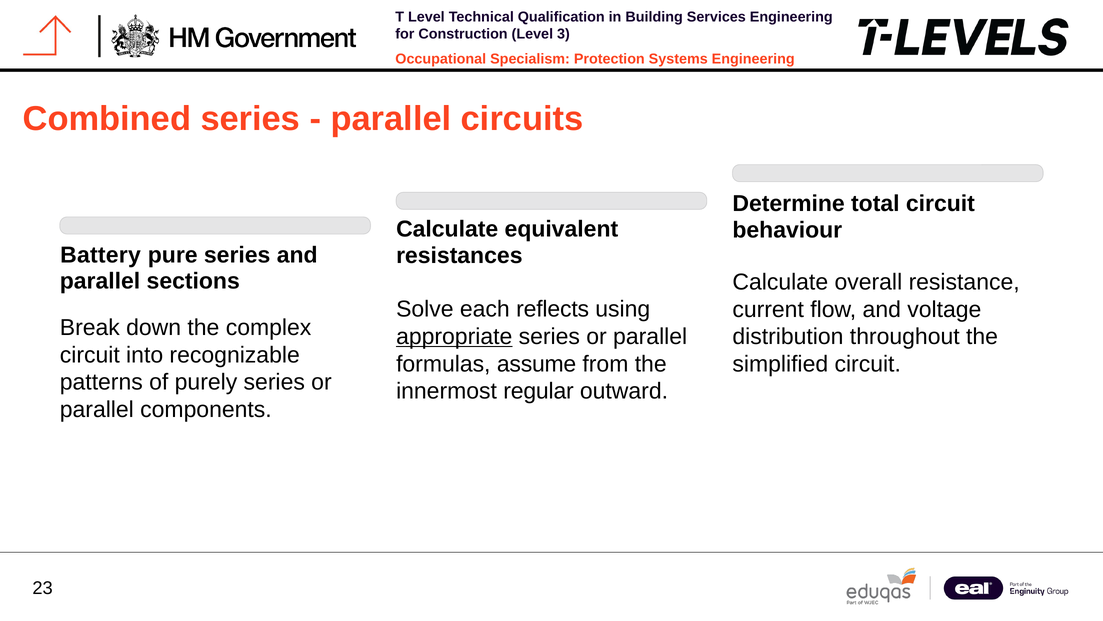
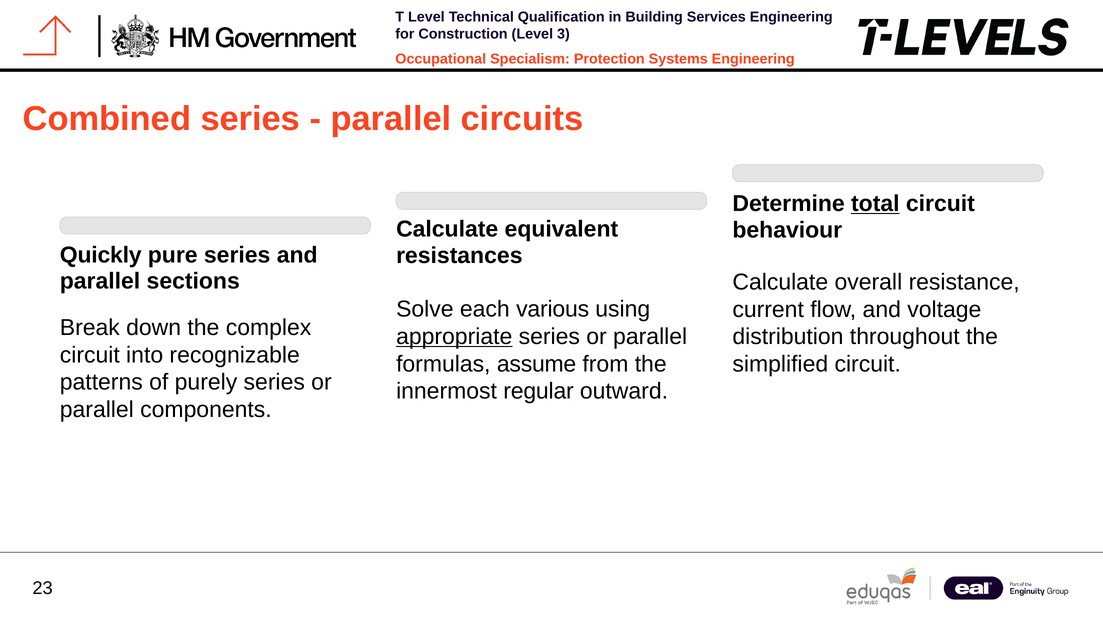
total underline: none -> present
Battery: Battery -> Quickly
reflects: reflects -> various
